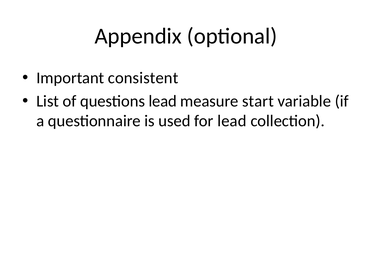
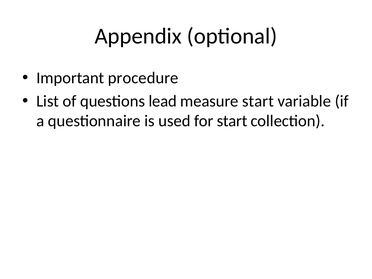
consistent: consistent -> procedure
for lead: lead -> start
